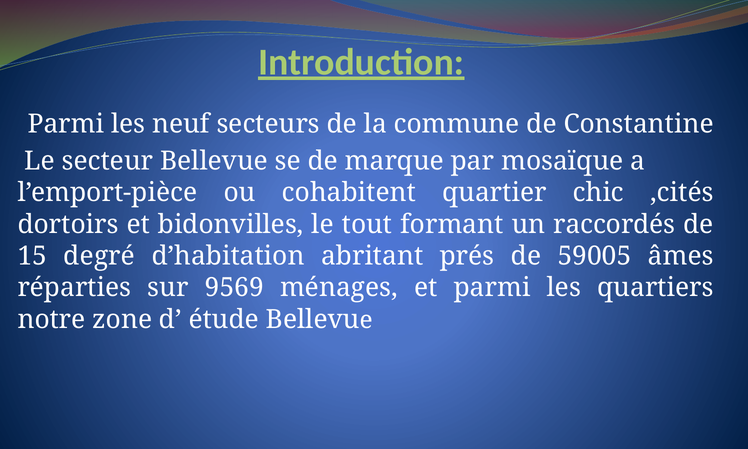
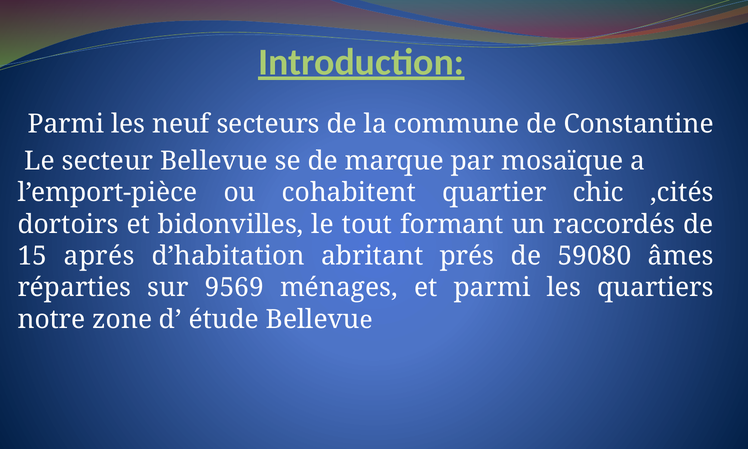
degré: degré -> aprés
59005: 59005 -> 59080
